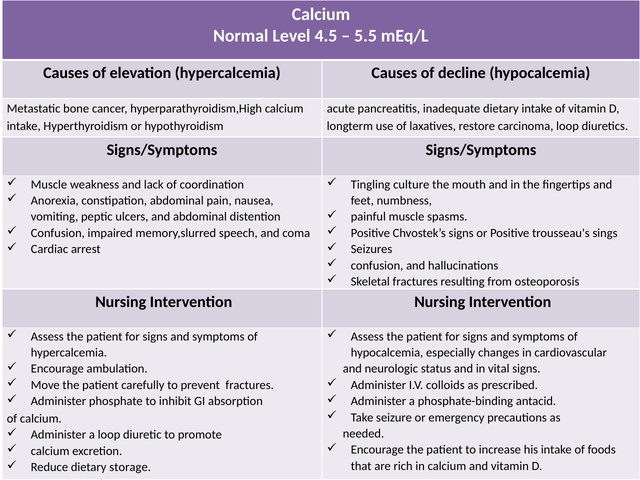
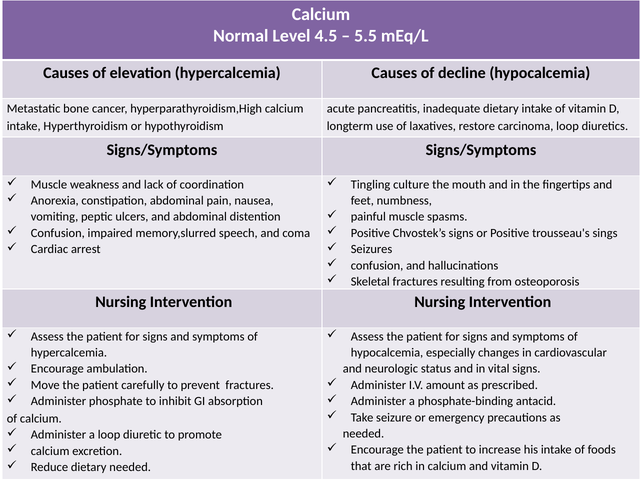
colloids: colloids -> amount
dietary storage: storage -> needed
